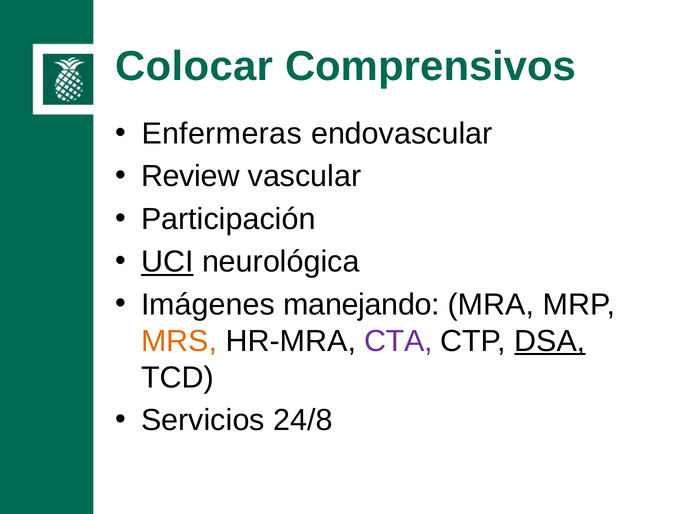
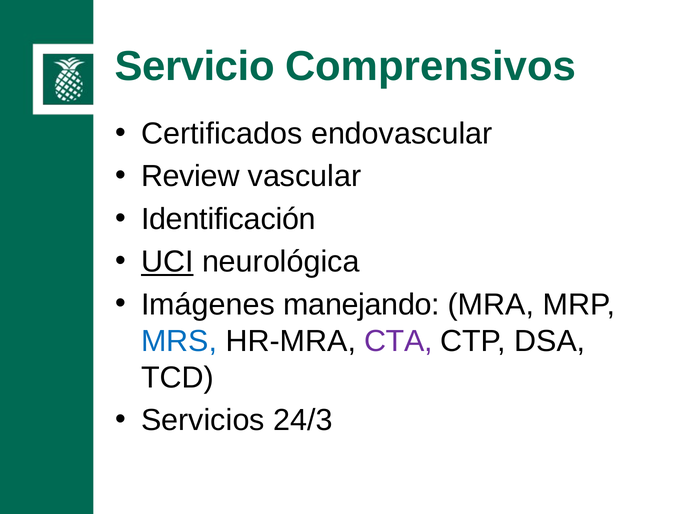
Colocar: Colocar -> Servicio
Enfermeras: Enfermeras -> Certificados
Participación: Participación -> Identificación
MRS colour: orange -> blue
DSA underline: present -> none
24/8: 24/8 -> 24/3
